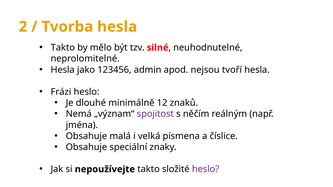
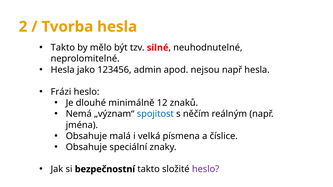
nejsou tvoří: tvoří -> např
spojitost colour: purple -> blue
nepoužívejte: nepoužívejte -> bezpečnostní
